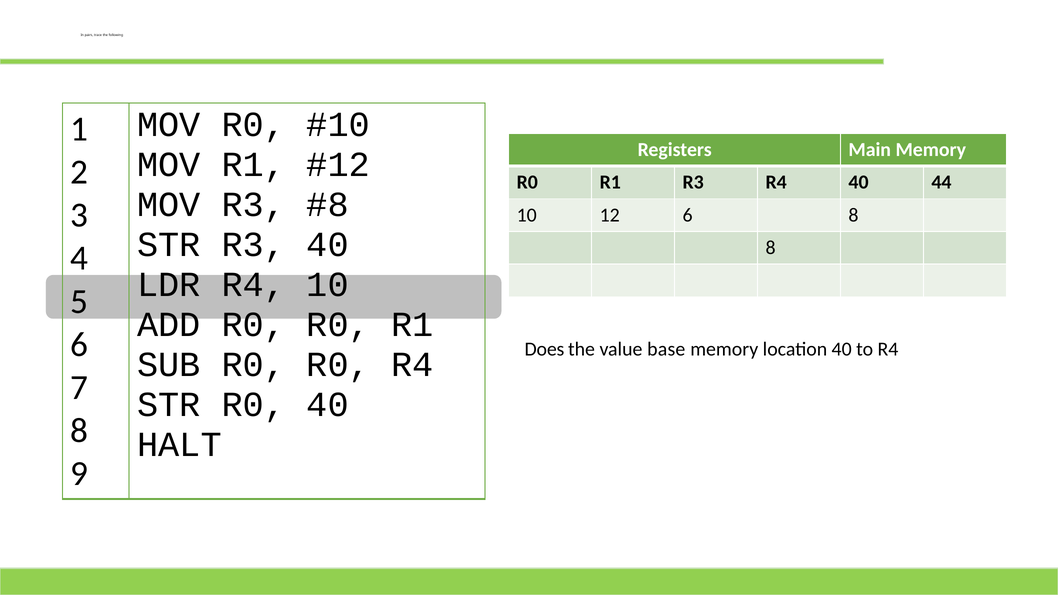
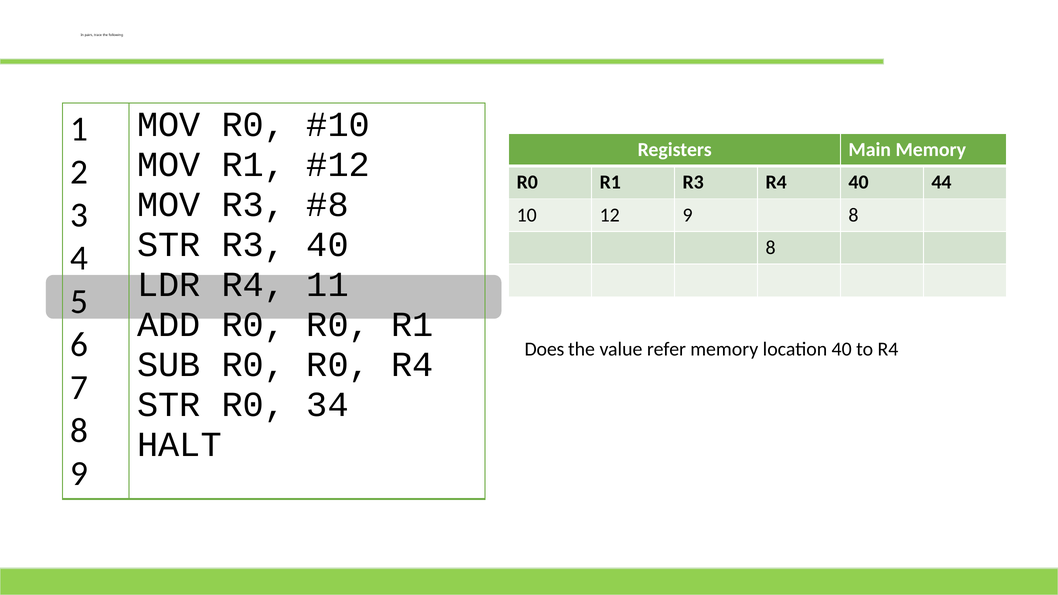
12 6: 6 -> 9
R4 10: 10 -> 11
base: base -> refer
R0 40: 40 -> 34
